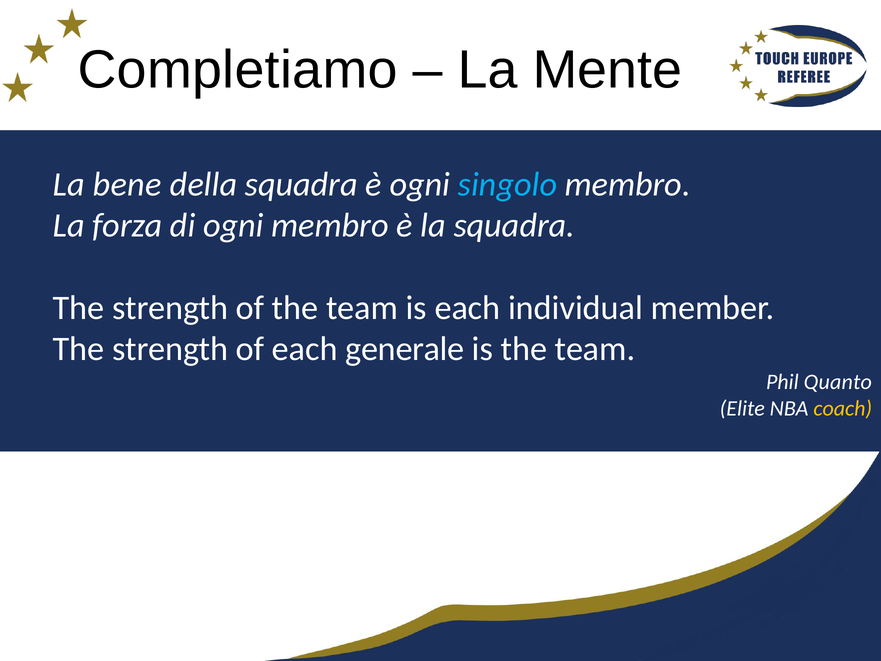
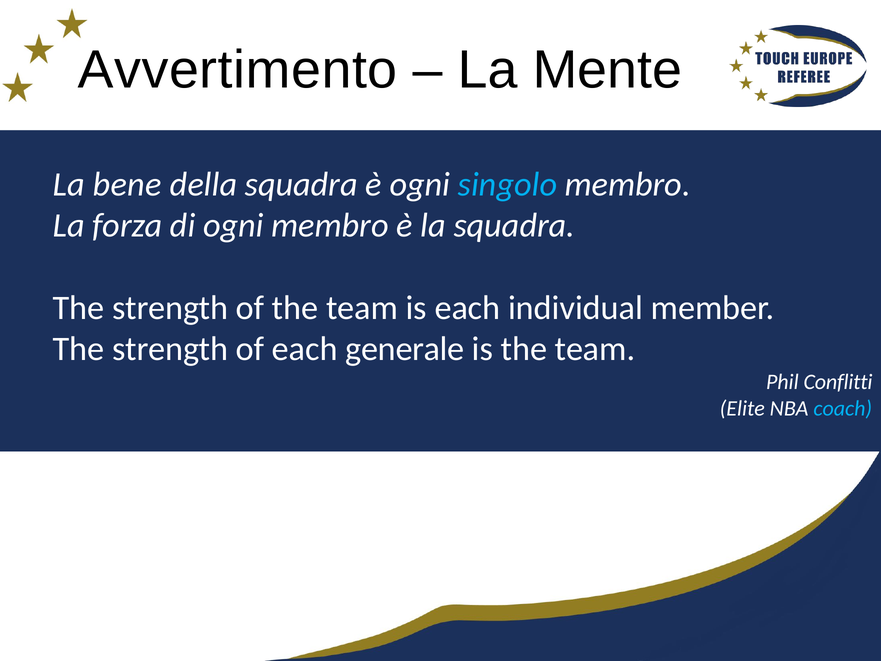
Completiamo: Completiamo -> Avvertimento
Quanto: Quanto -> Conflitti
coach colour: yellow -> light blue
